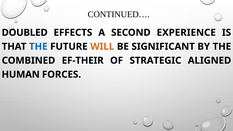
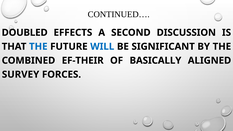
EXPERIENCE: EXPERIENCE -> DISCUSSION
WILL colour: orange -> blue
STRATEGIC: STRATEGIC -> BASICALLY
HUMAN: HUMAN -> SURVEY
